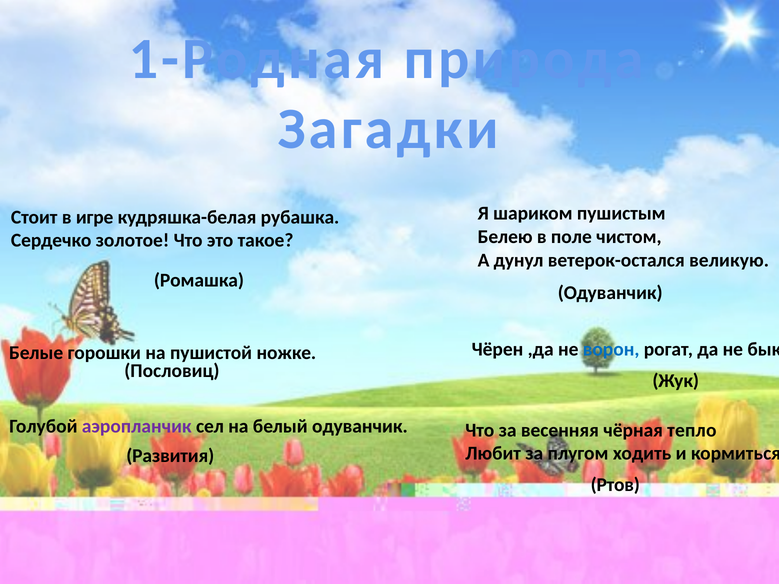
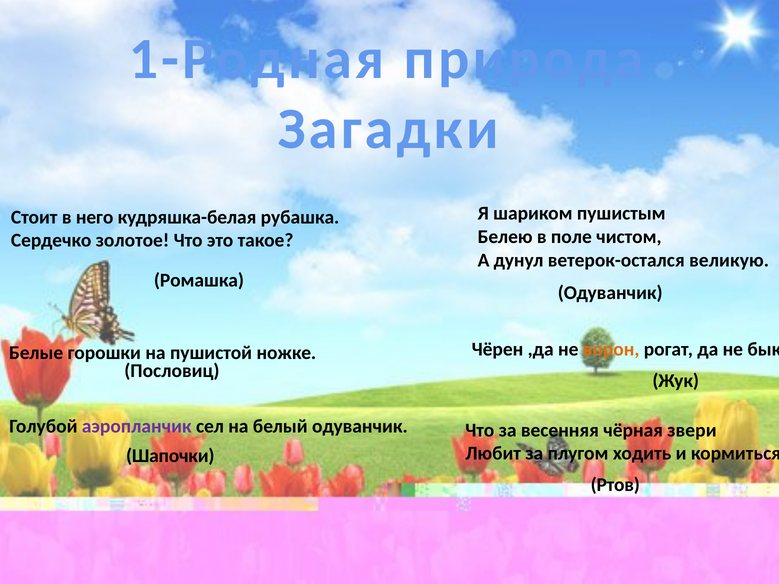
игре: игре -> него
ворон colour: blue -> orange
тепло: тепло -> звери
Развития: Развития -> Шапочки
